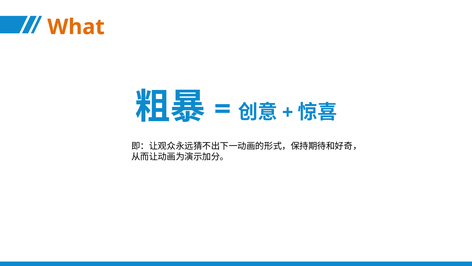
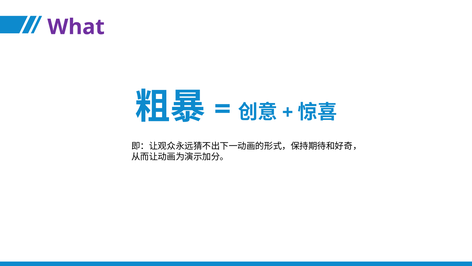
What colour: orange -> purple
